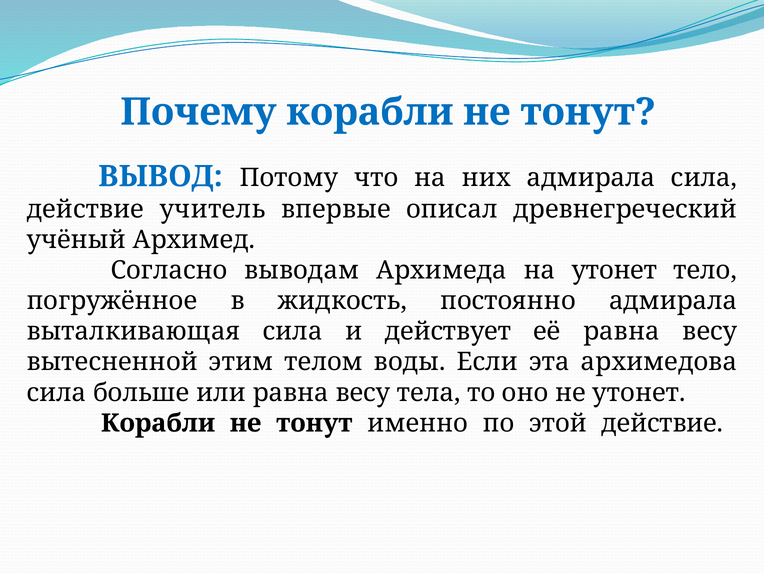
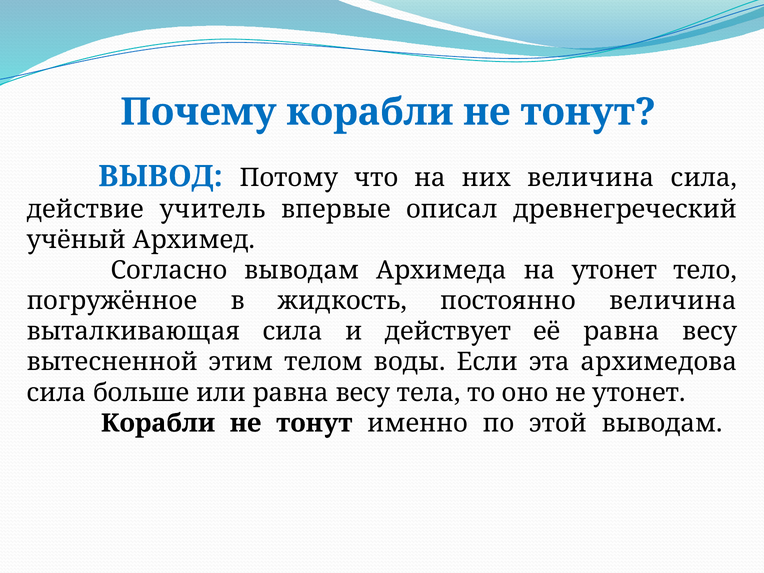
них адмирала: адмирала -> величина
постоянно адмирала: адмирала -> величина
этой действие: действие -> выводам
